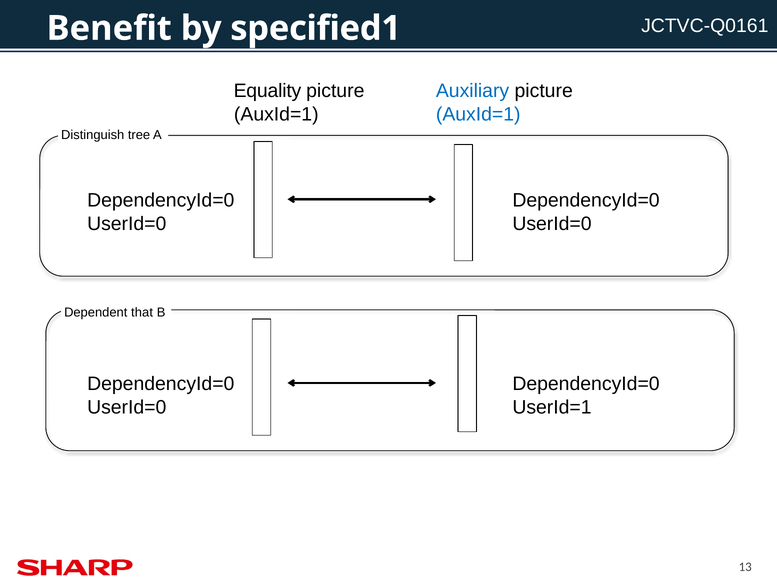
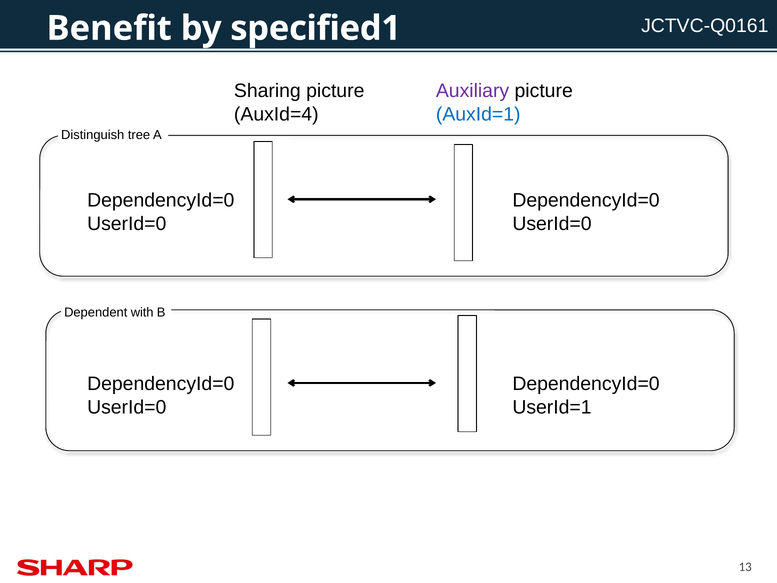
Equality: Equality -> Sharing
Auxiliary colour: blue -> purple
AuxId=1 at (276, 114): AuxId=1 -> AuxId=4
that: that -> with
